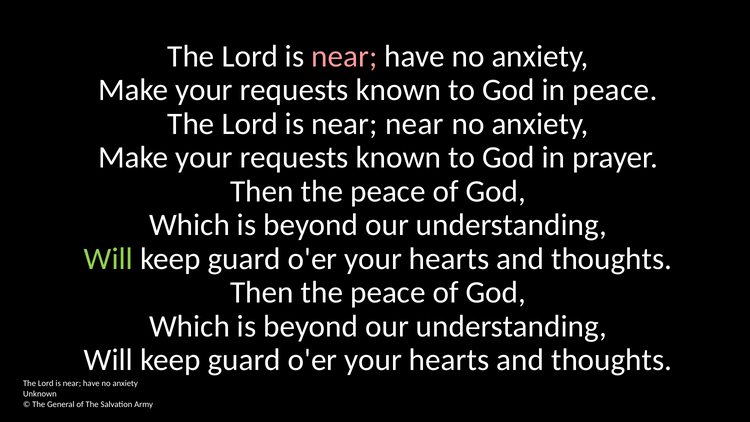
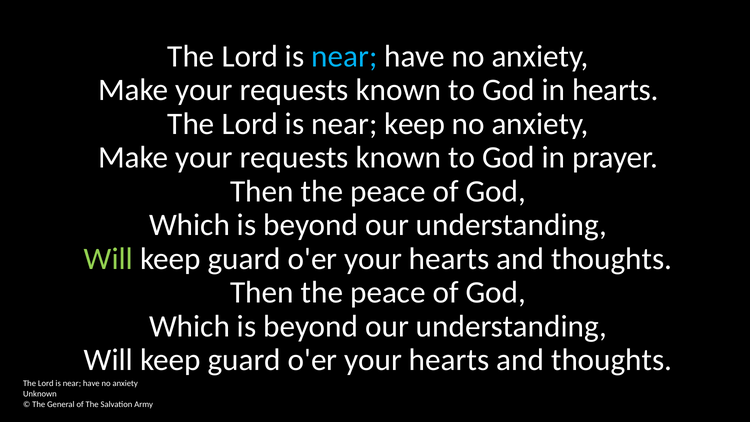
near at (344, 56) colour: pink -> light blue
in peace: peace -> hearts
near near: near -> keep
